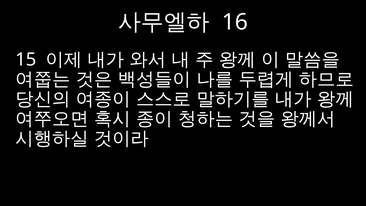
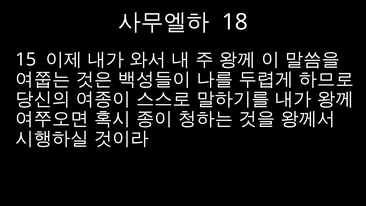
16: 16 -> 18
